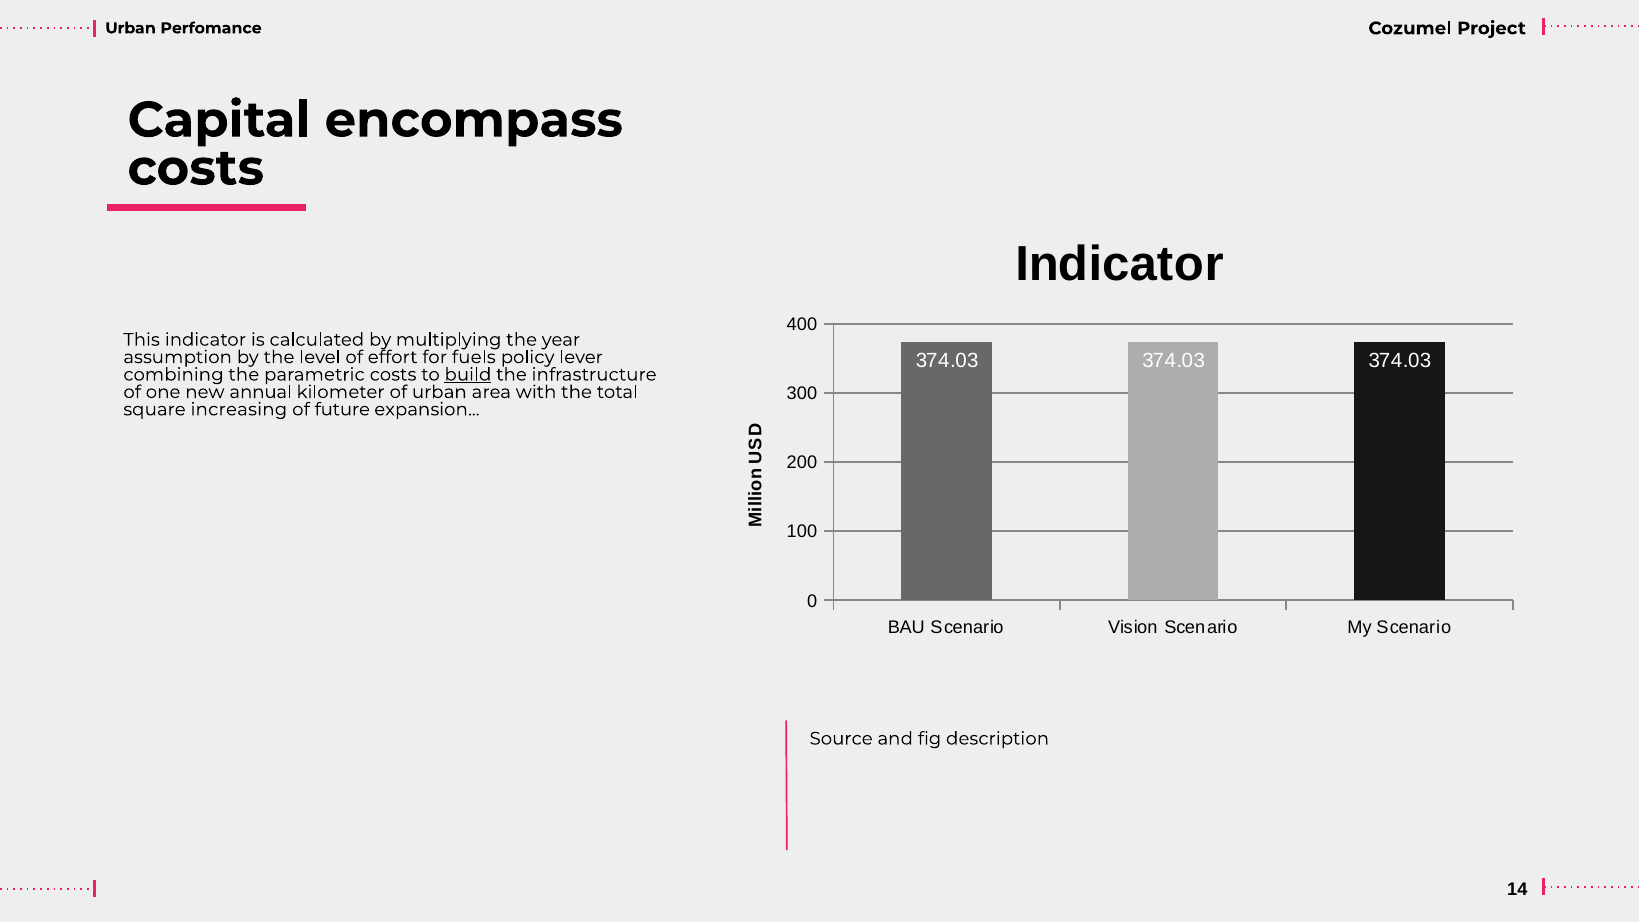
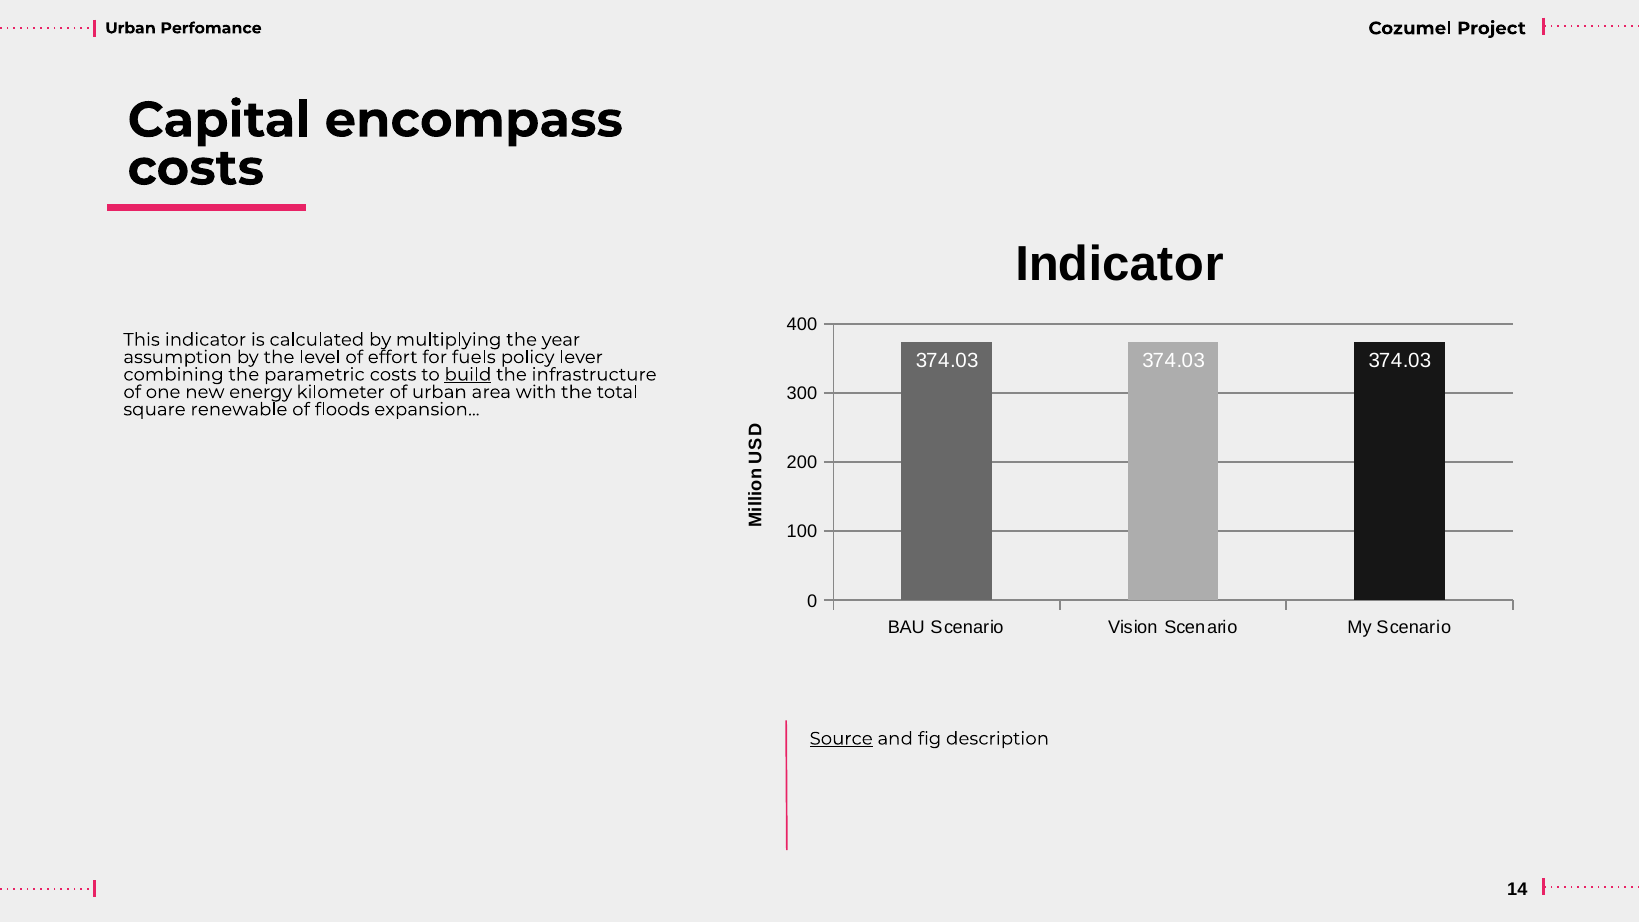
annual: annual -> energy
increasing: increasing -> renewable
future: future -> floods
Source underline: none -> present
